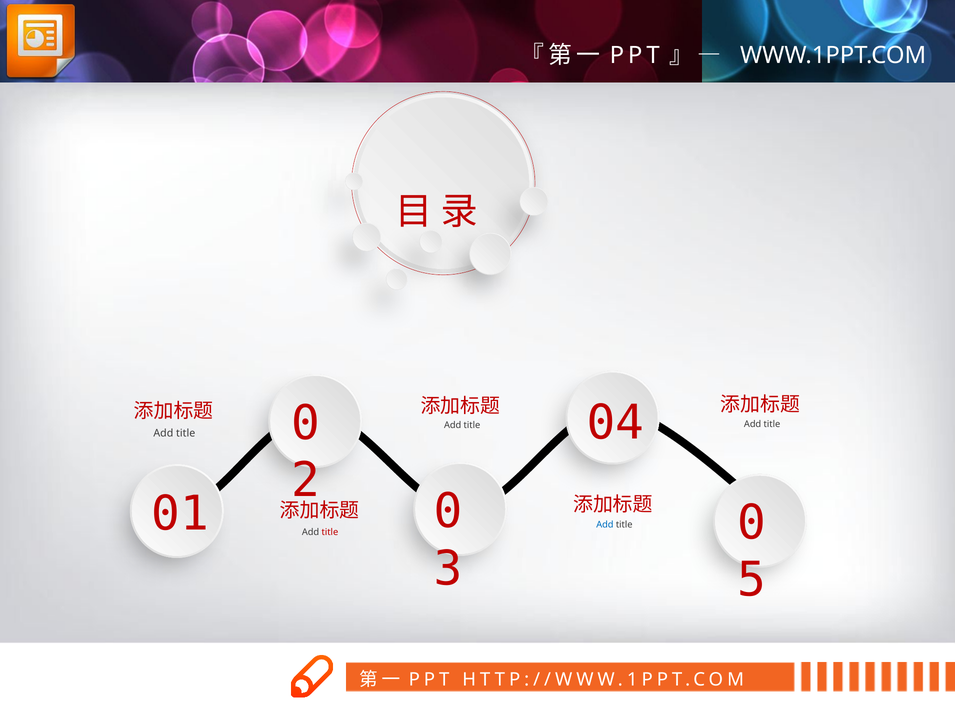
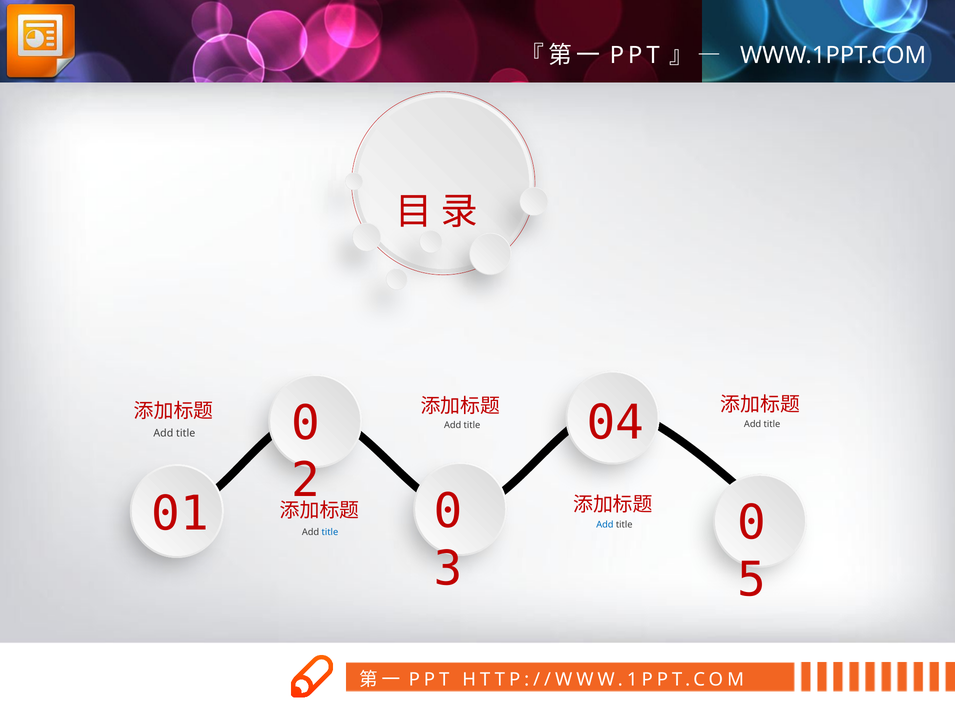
title at (330, 533) colour: red -> blue
